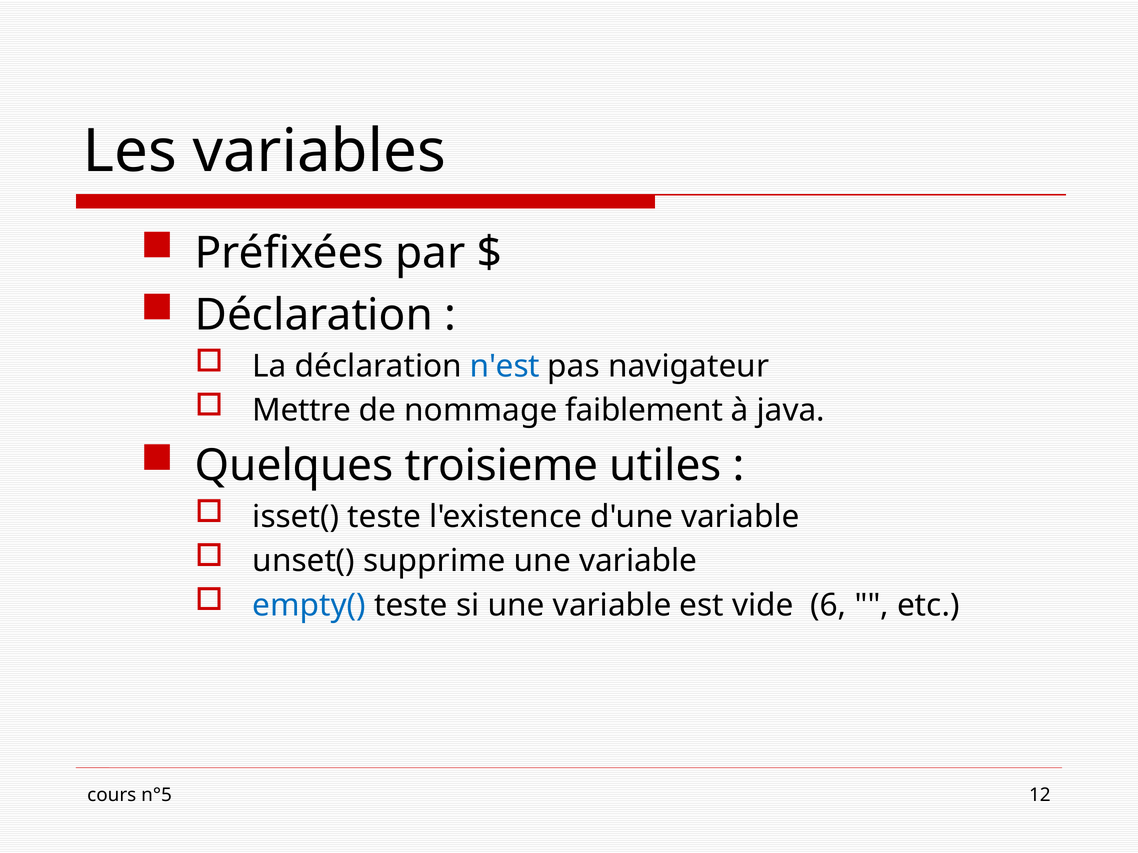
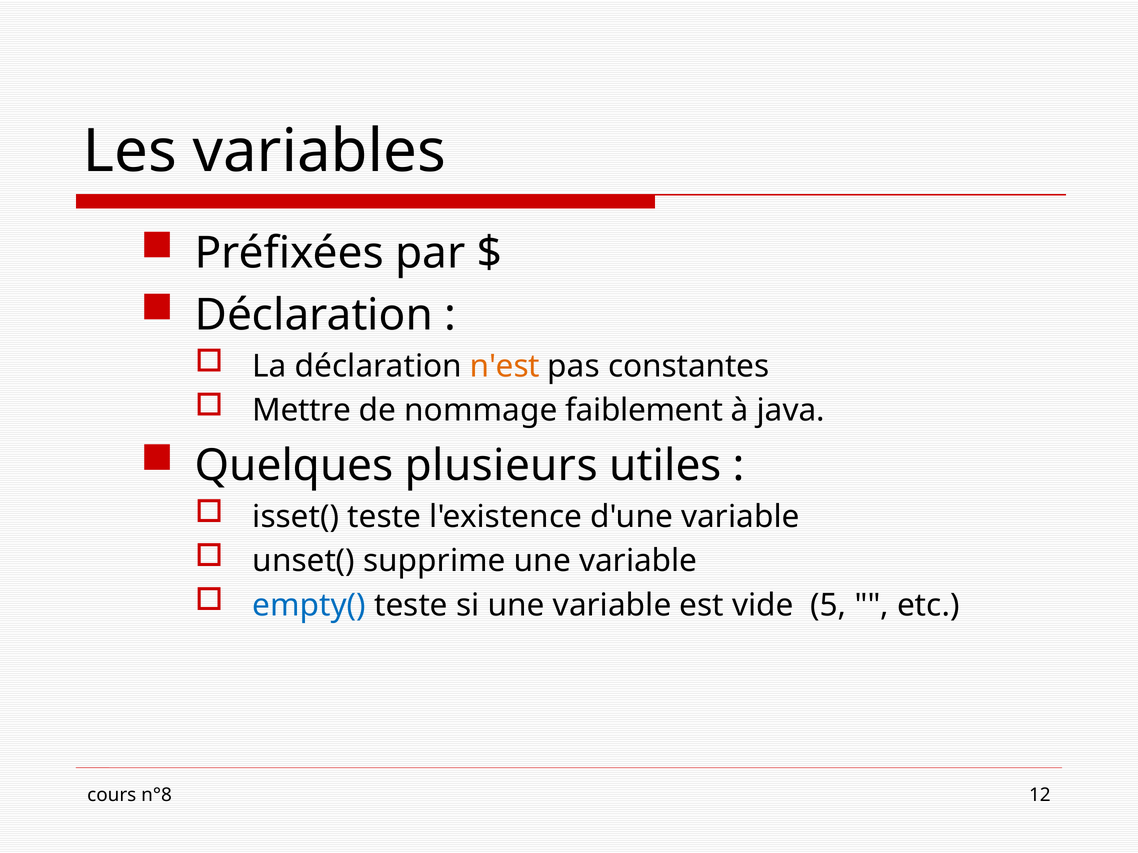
n'est colour: blue -> orange
navigateur: navigateur -> constantes
troisieme: troisieme -> plusieurs
6: 6 -> 5
n°5: n°5 -> n°8
